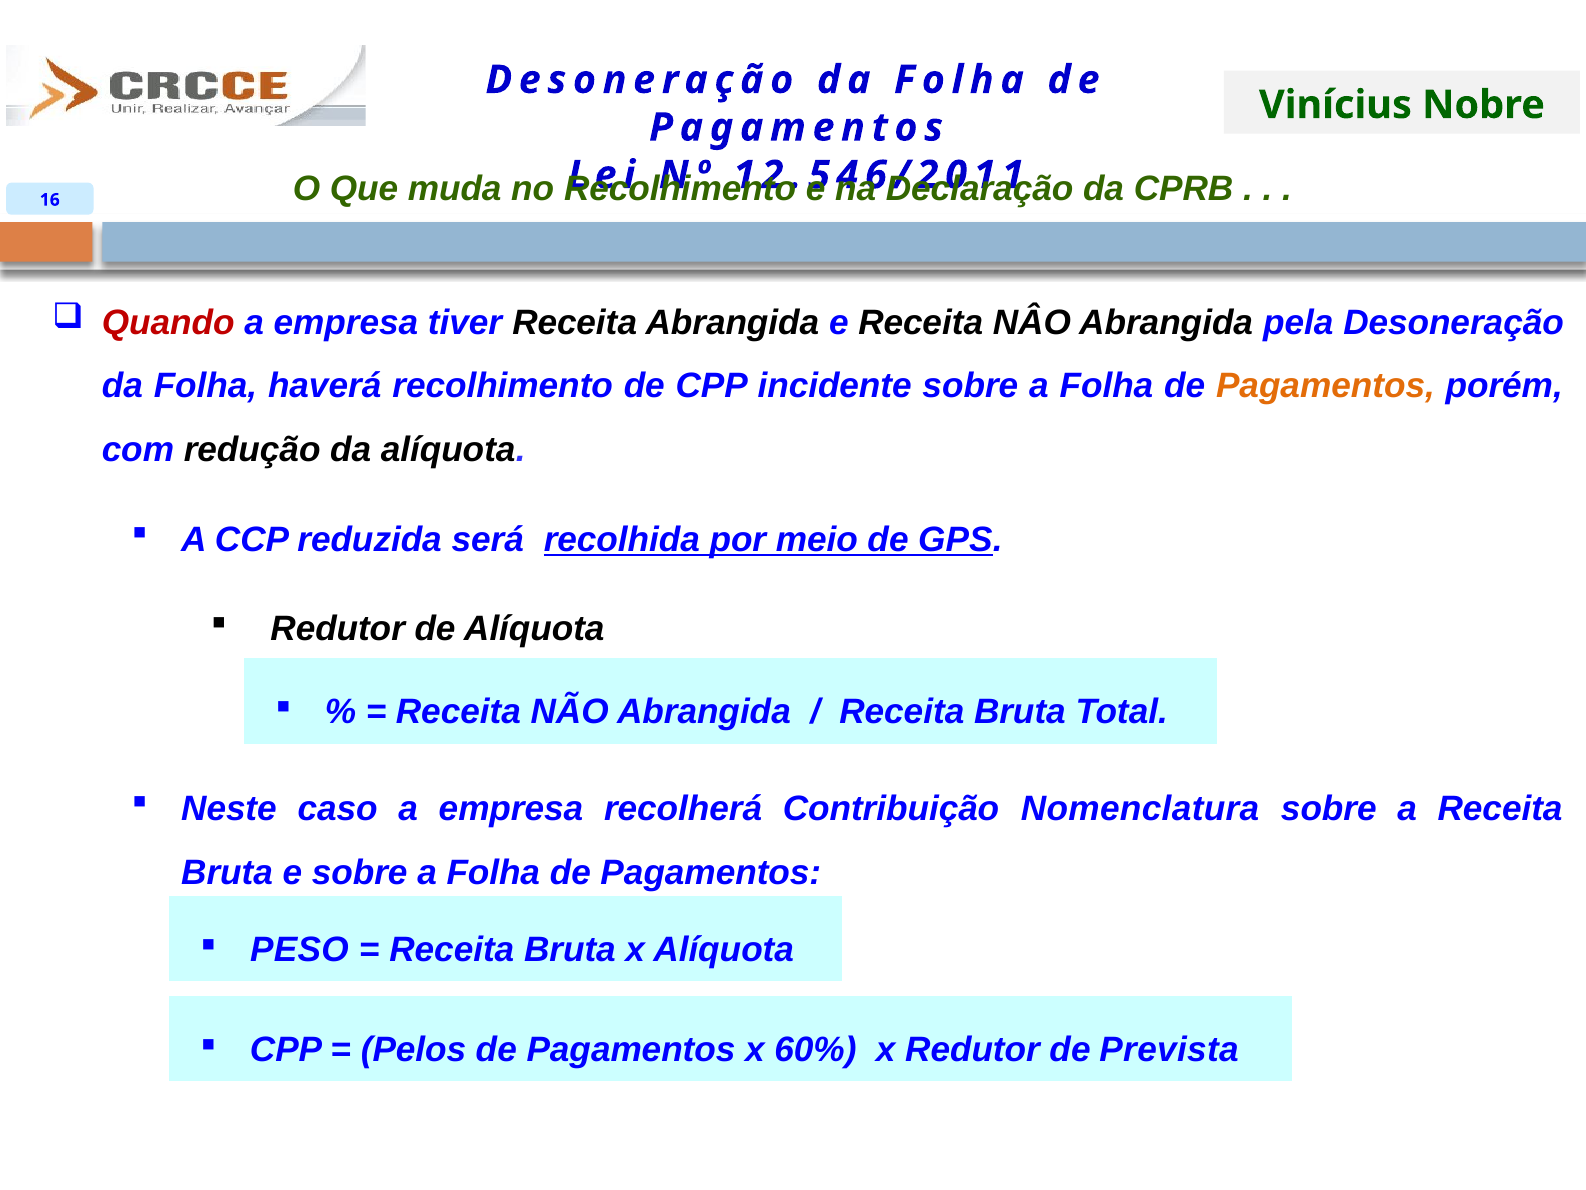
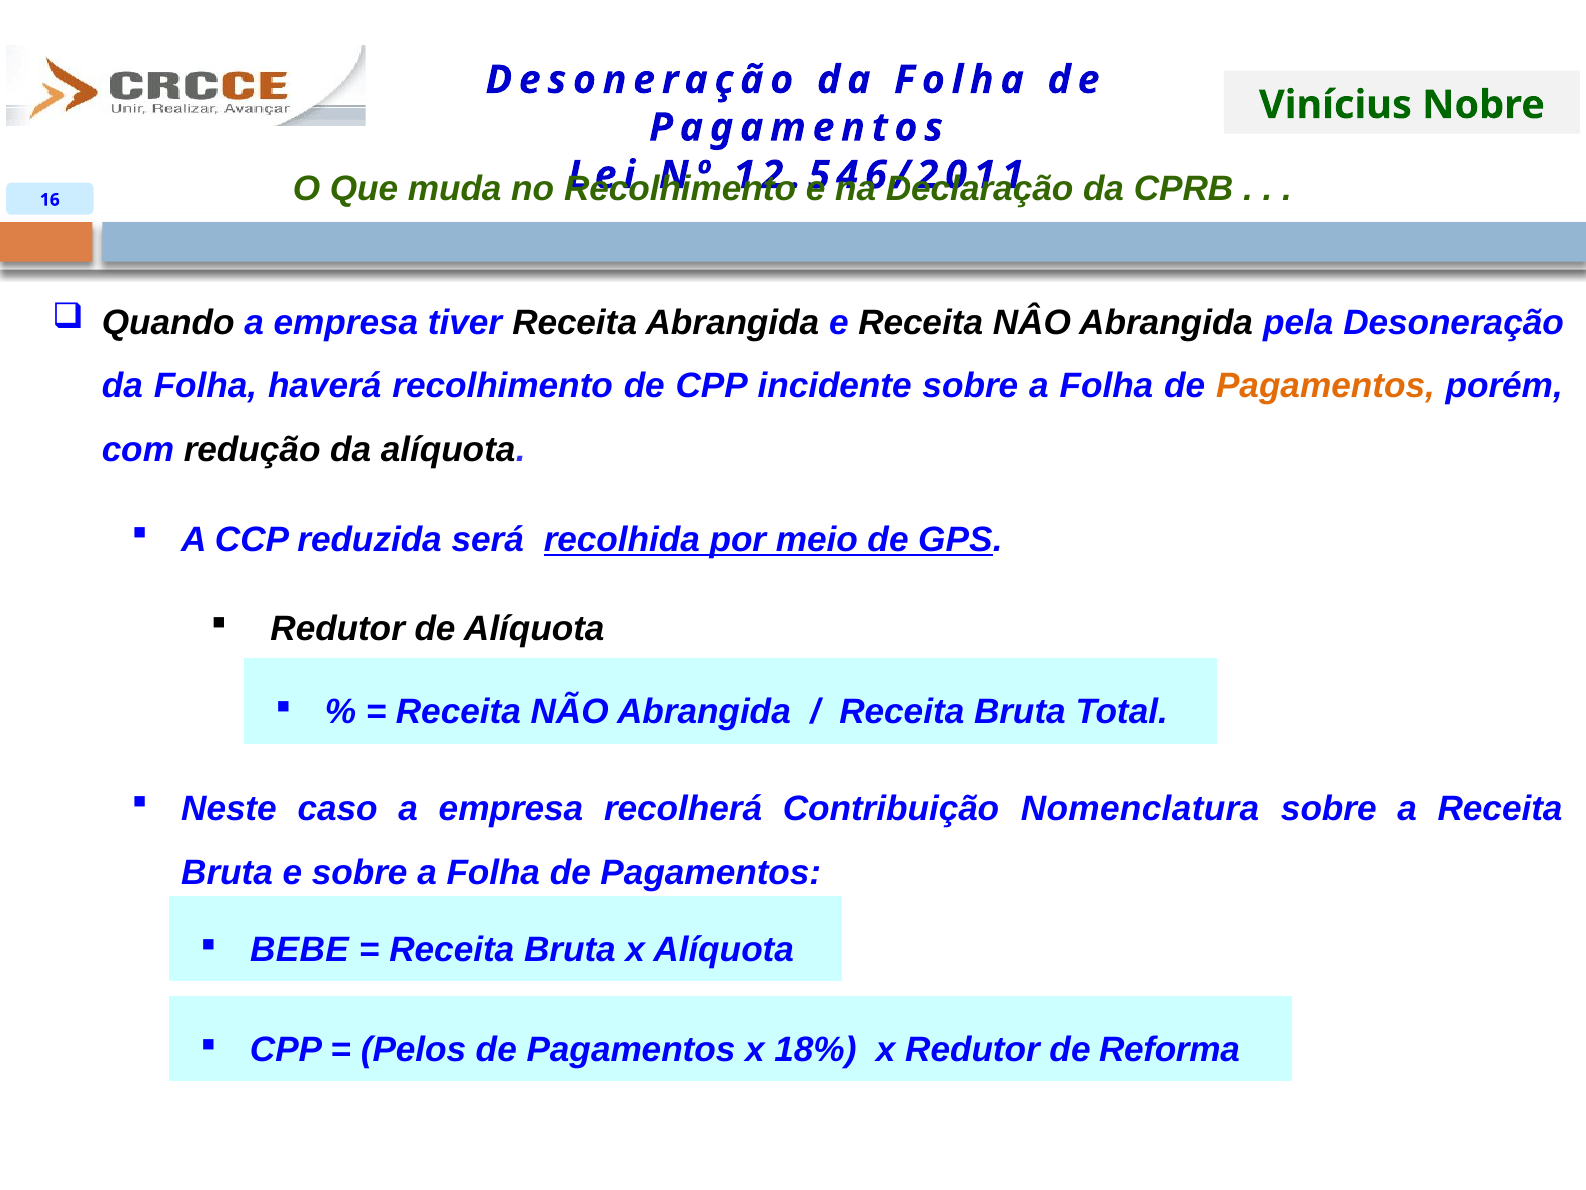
Quando colour: red -> black
PESO: PESO -> BEBE
60%: 60% -> 18%
Prevista: Prevista -> Reforma
